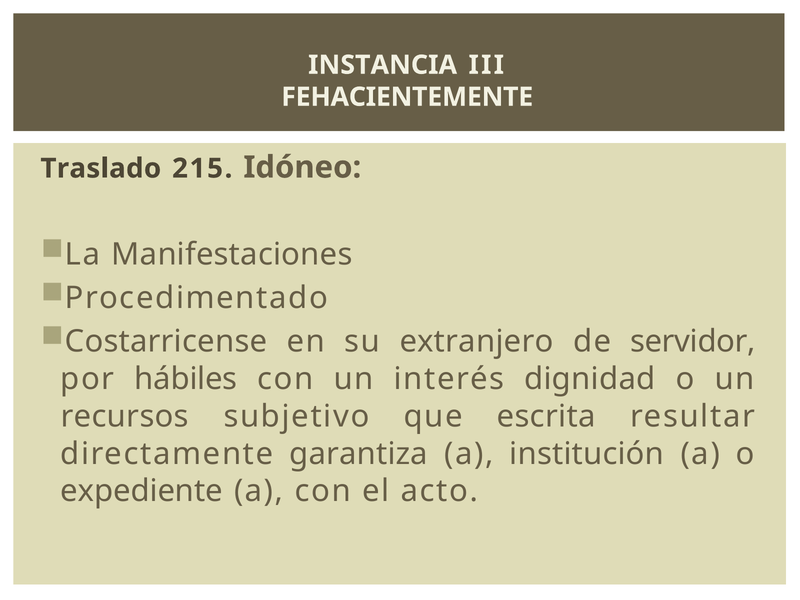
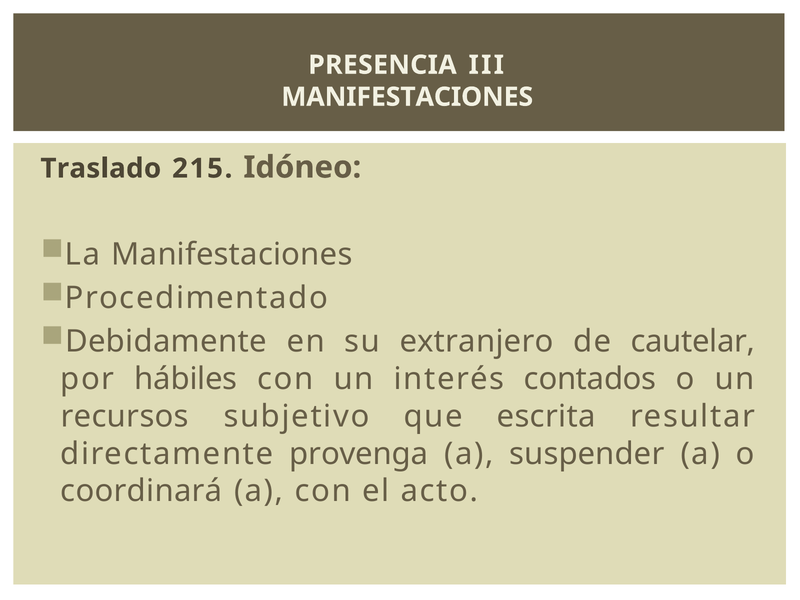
INSTANCIA: INSTANCIA -> PRESENCIA
FEHACIENTEMENTE at (407, 97): FEHACIENTEMENTE -> MANIFESTACIONES
Costarricense: Costarricense -> Debidamente
servidor: servidor -> cautelar
dignidad: dignidad -> contados
garantiza: garantiza -> provenga
institución: institución -> suspender
expediente: expediente -> coordinará
